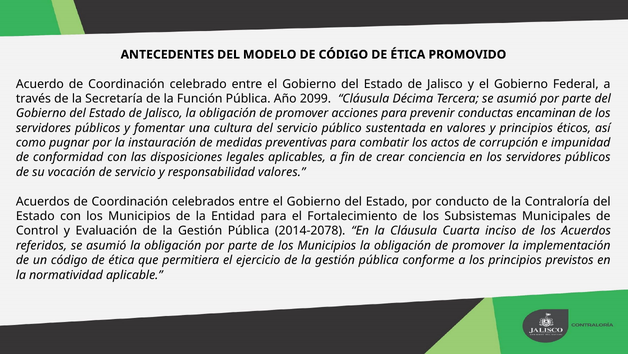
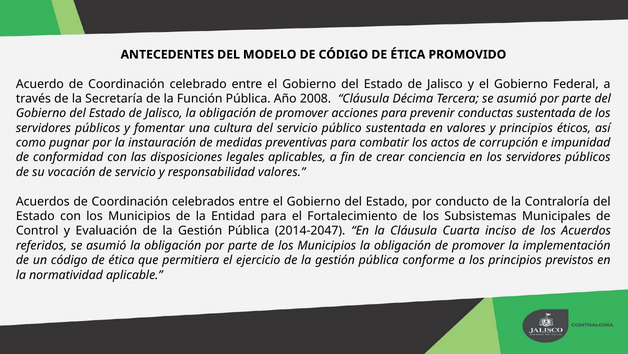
2099: 2099 -> 2008
conductas encaminan: encaminan -> sustentada
2014-2078: 2014-2078 -> 2014-2047
